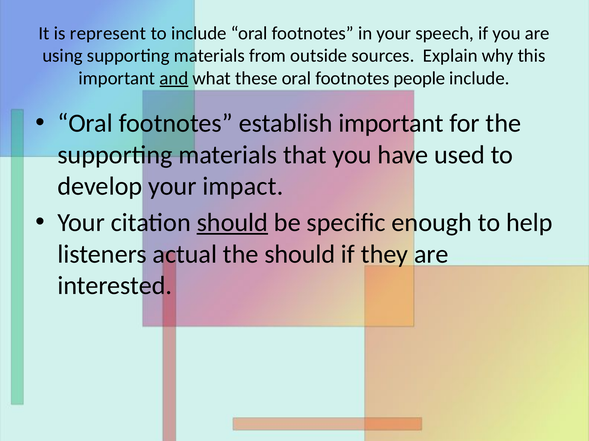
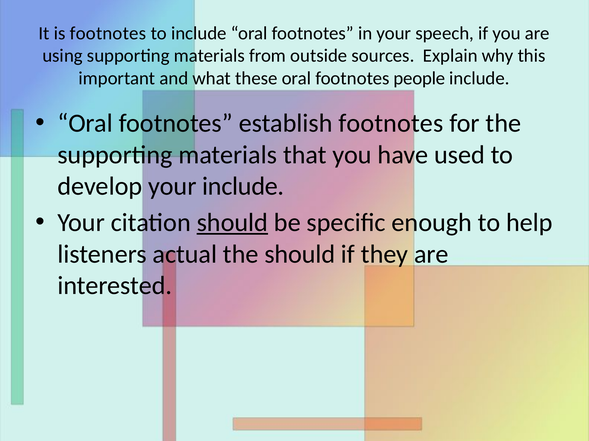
is represent: represent -> footnotes
and underline: present -> none
establish important: important -> footnotes
your impact: impact -> include
